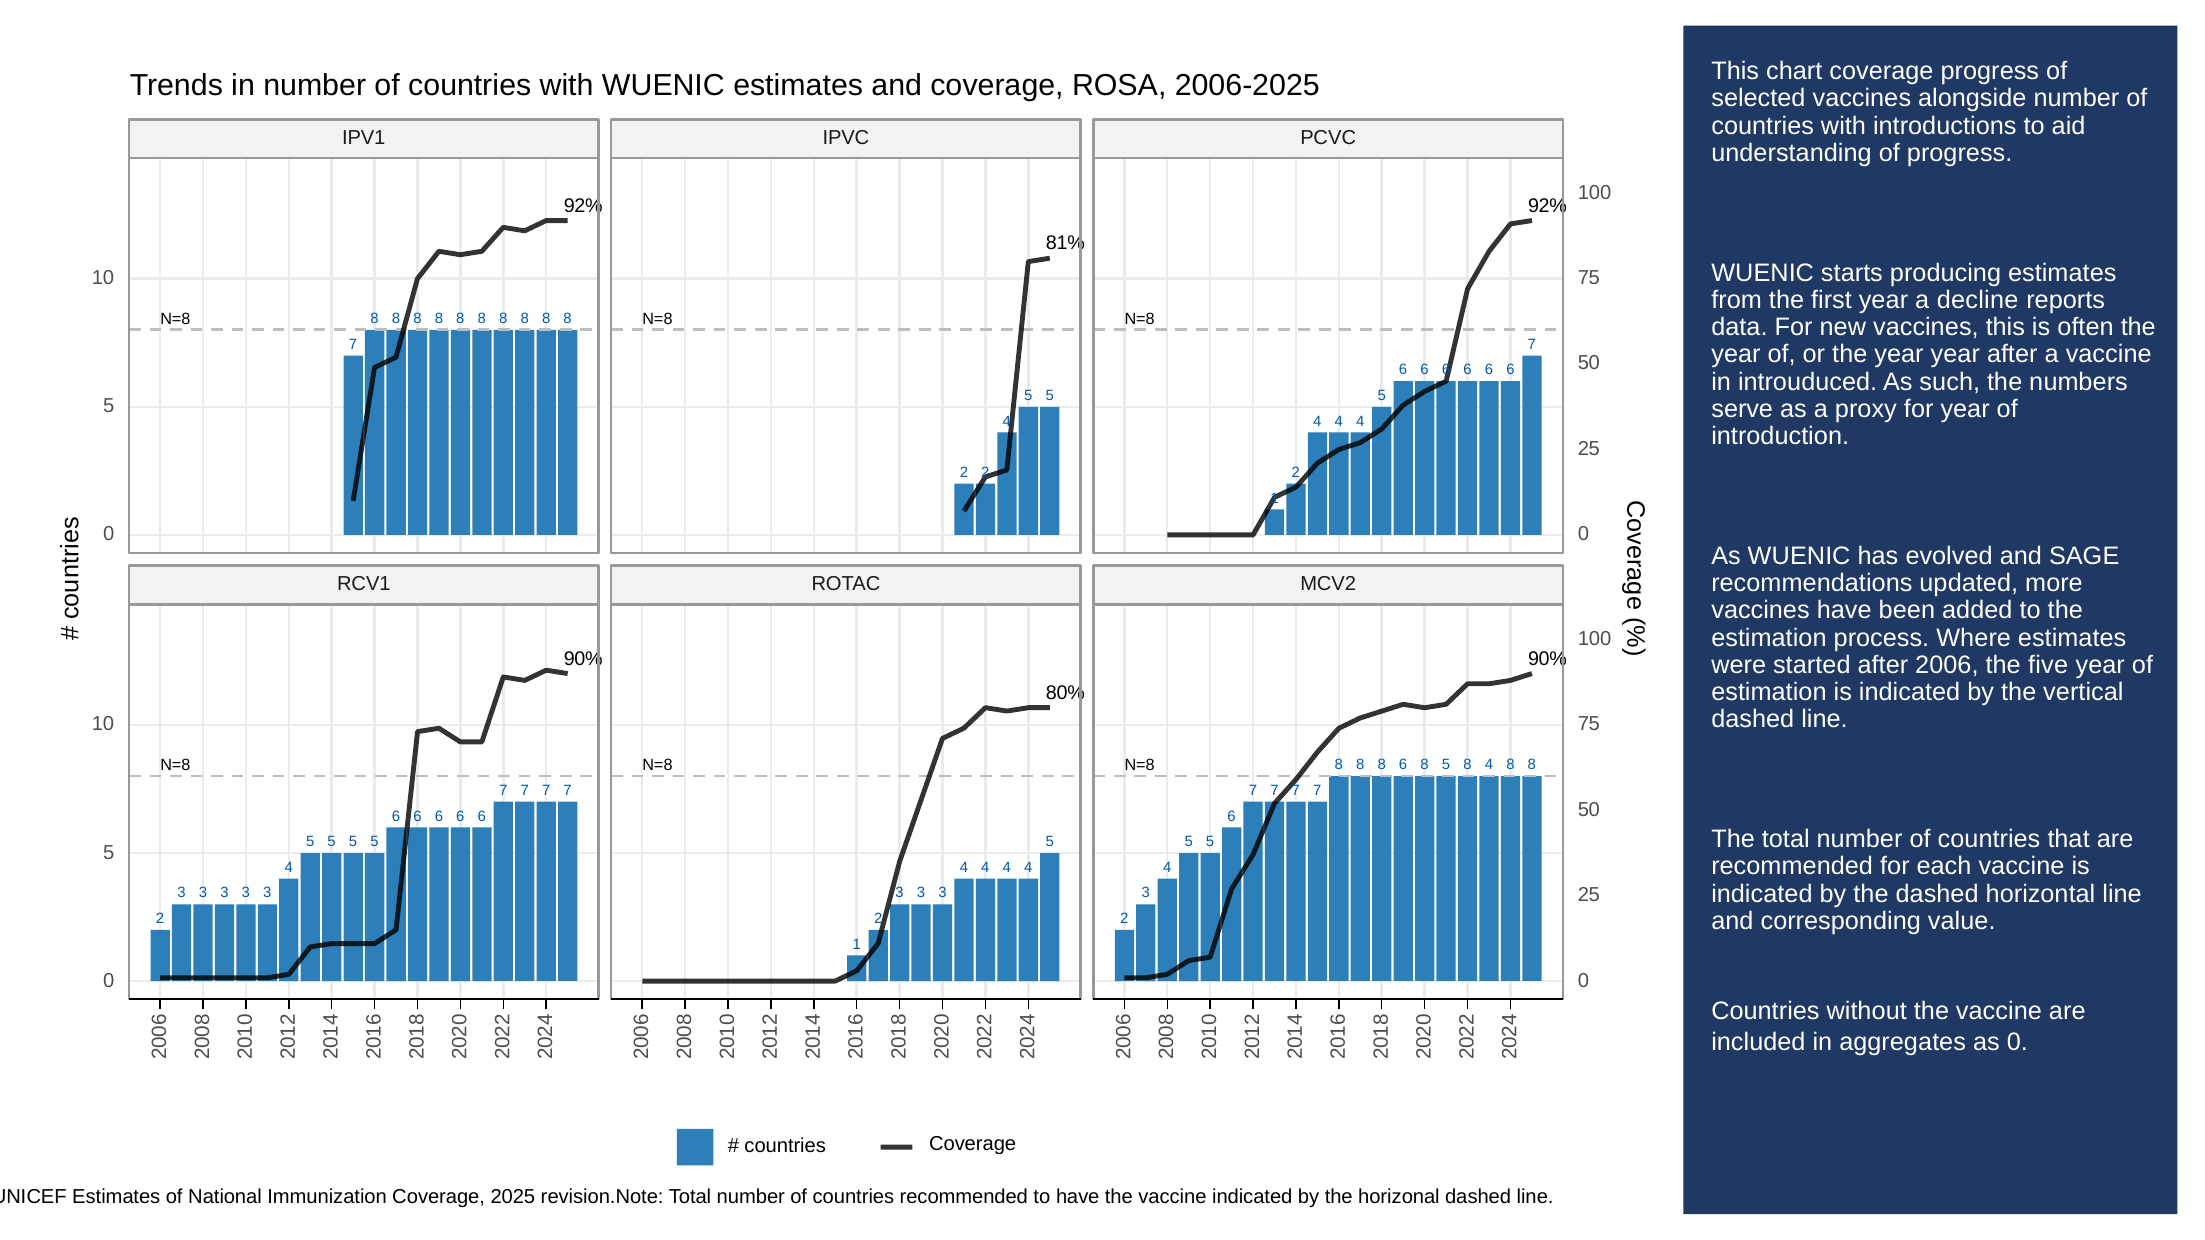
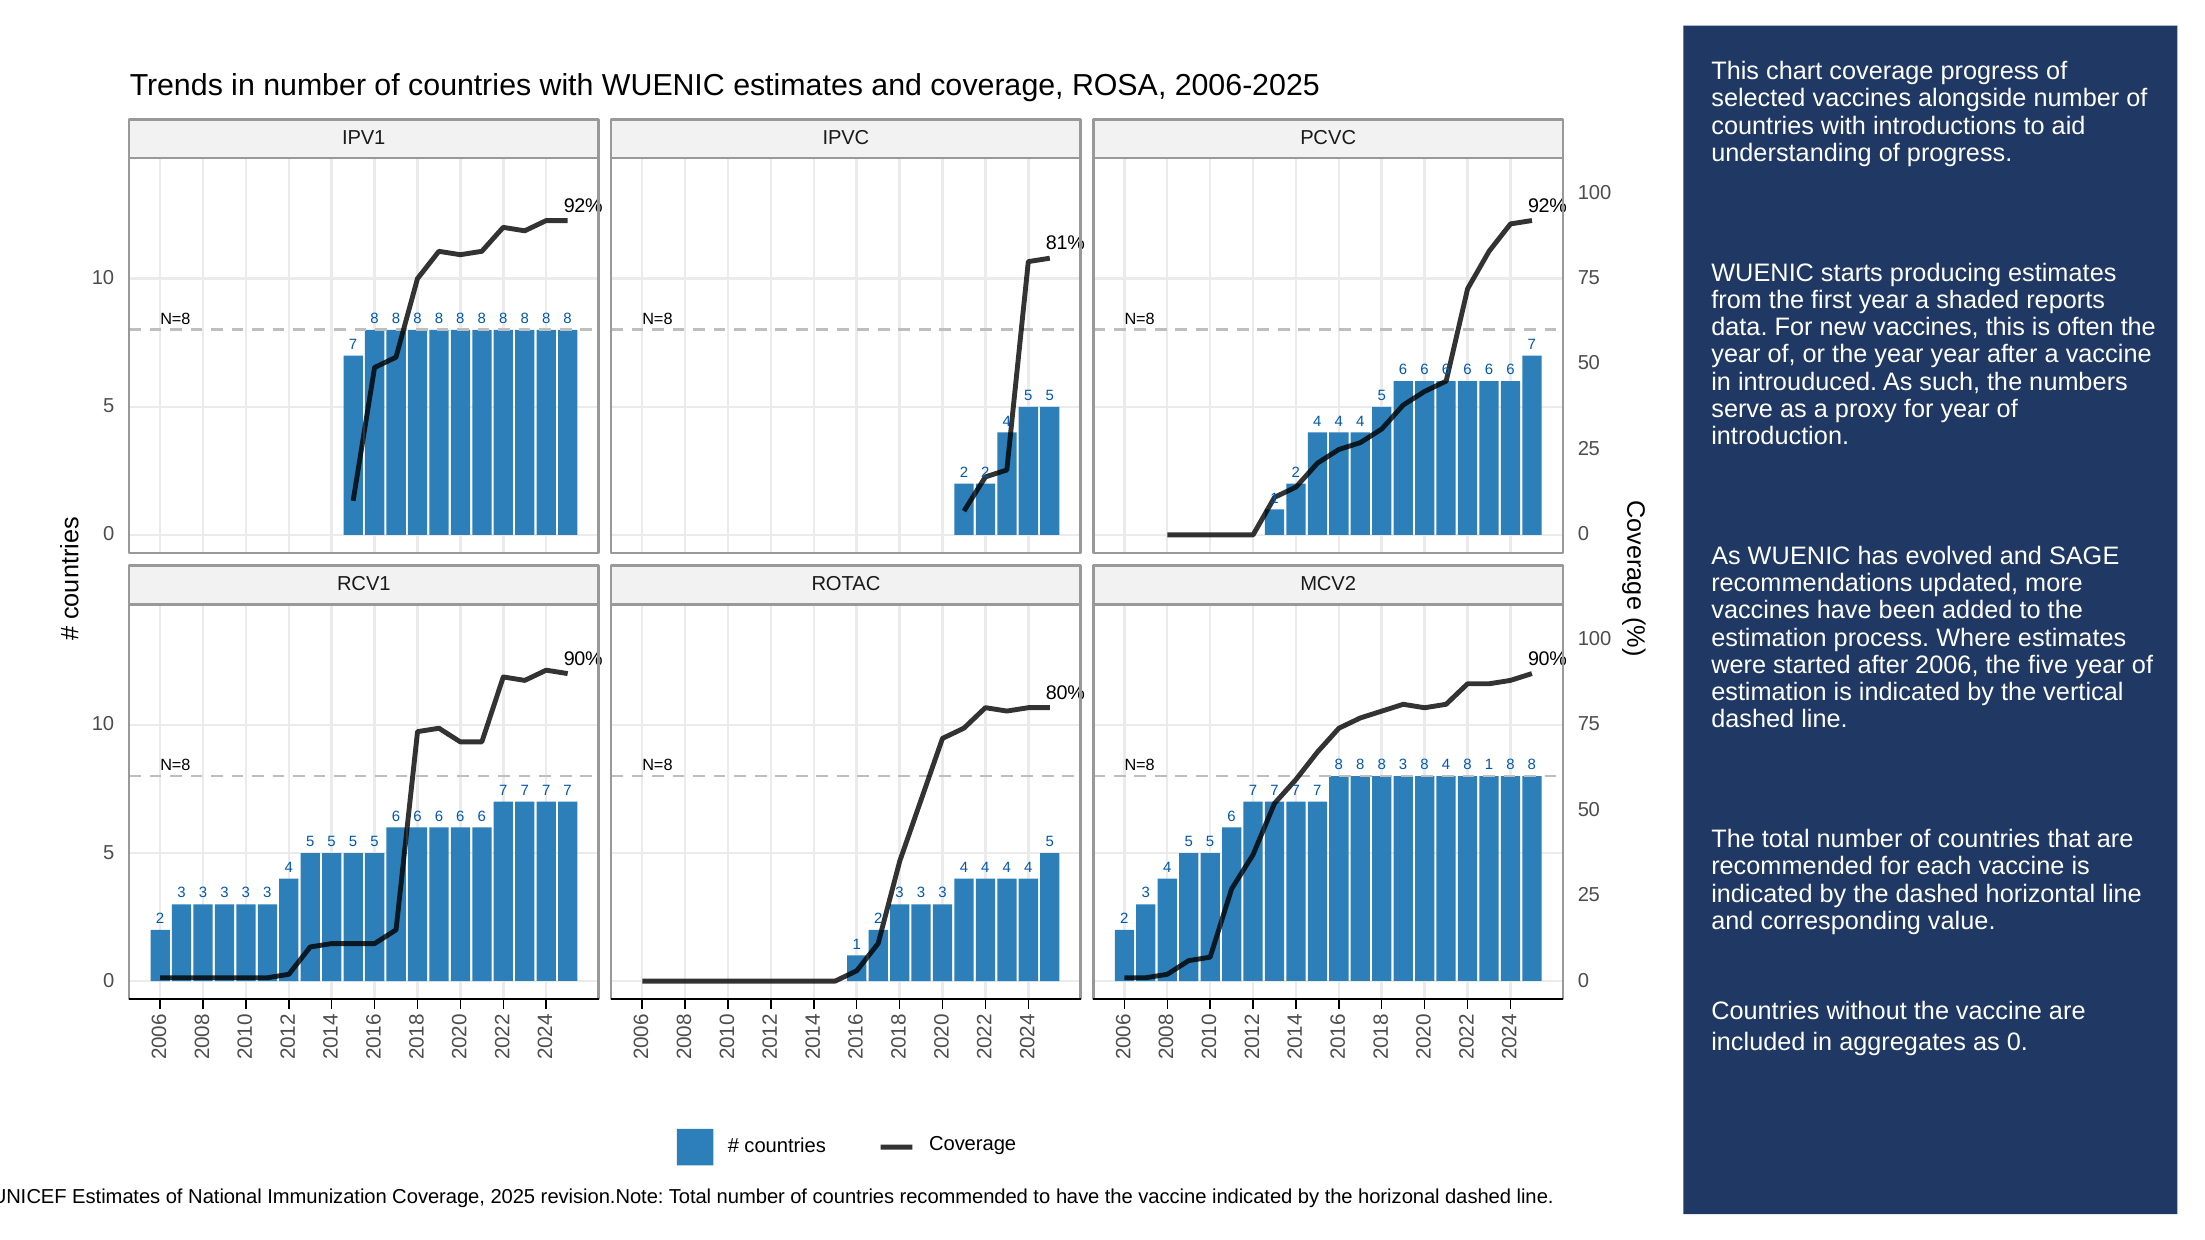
decline: decline -> shaded
8 6: 6 -> 3
8 5: 5 -> 4
8 4: 4 -> 1
